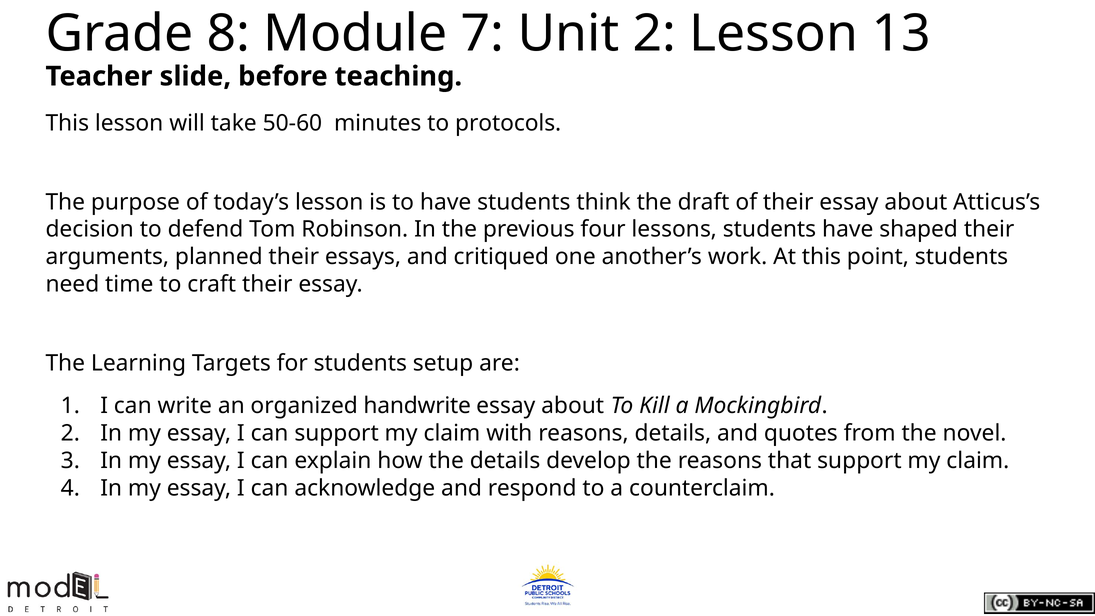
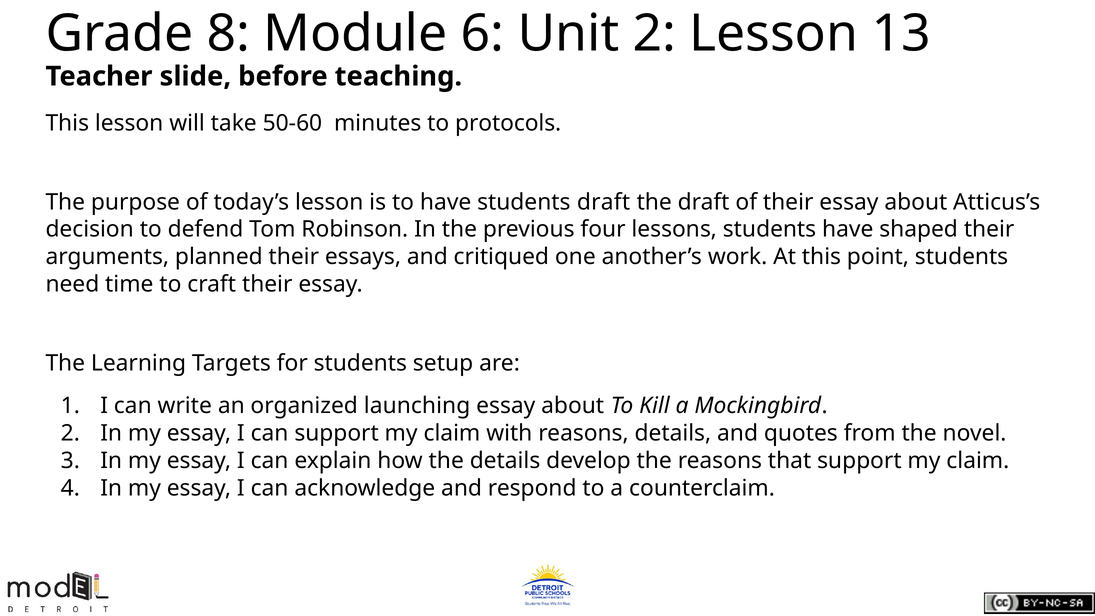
7: 7 -> 6
students think: think -> draft
handwrite: handwrite -> launching
